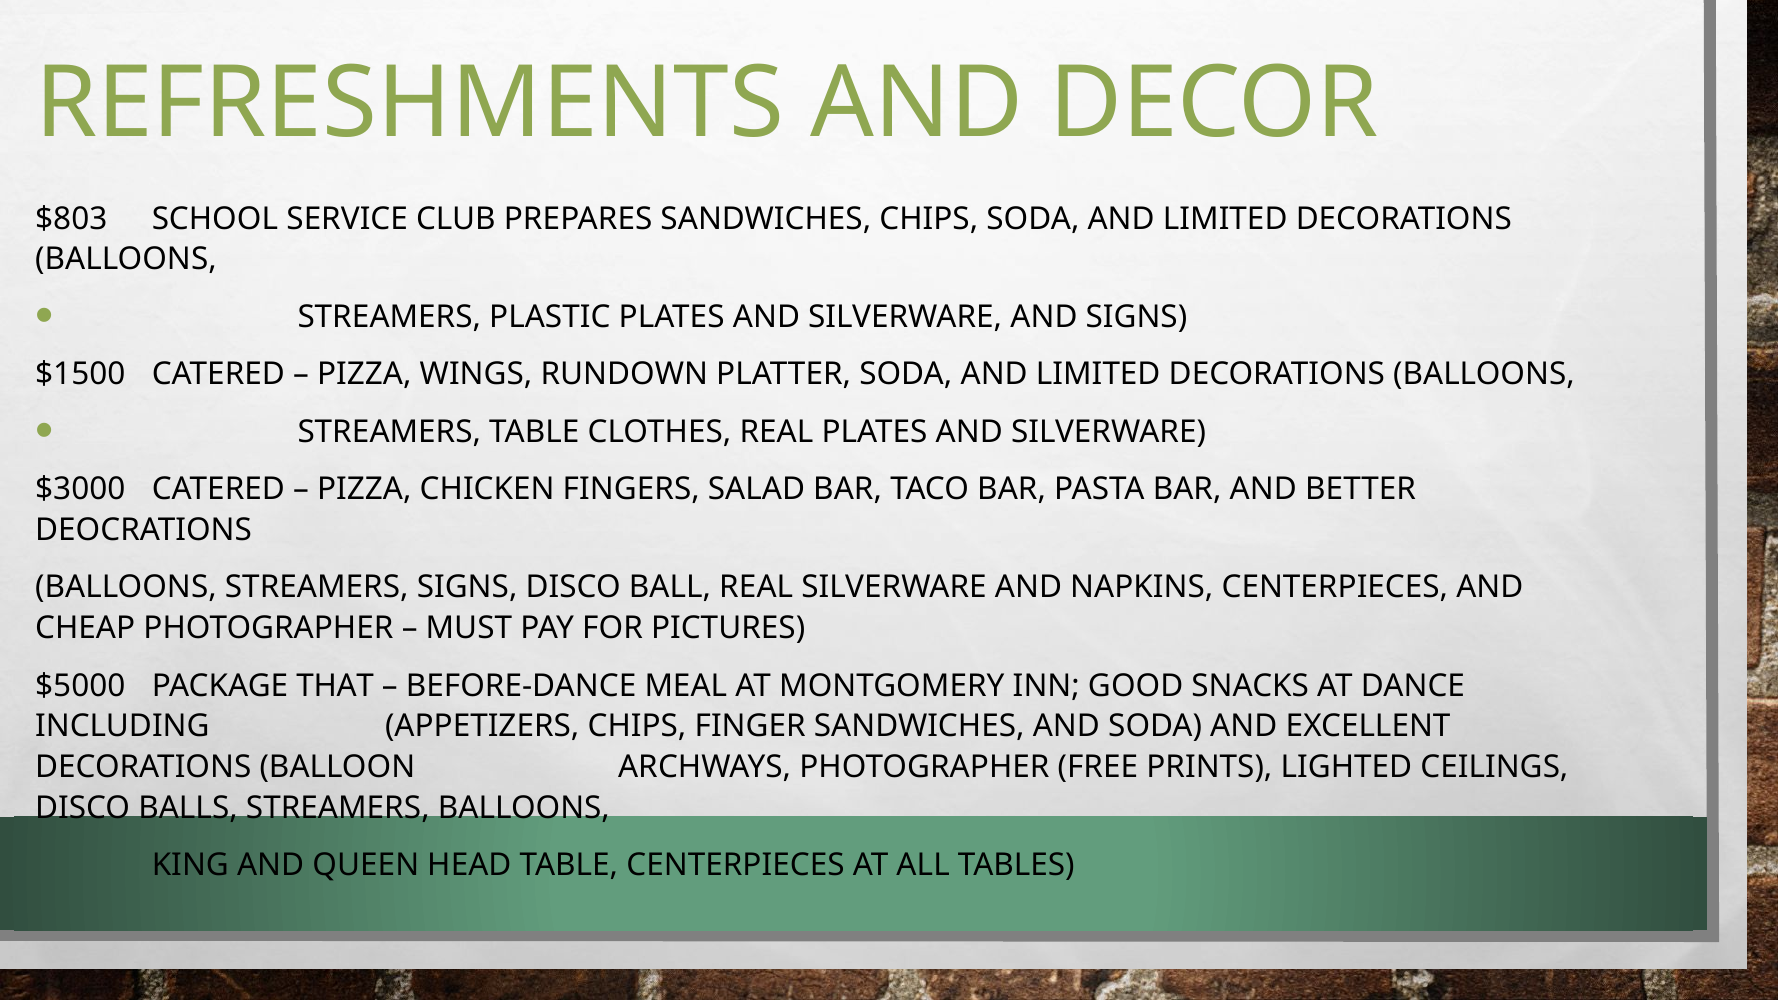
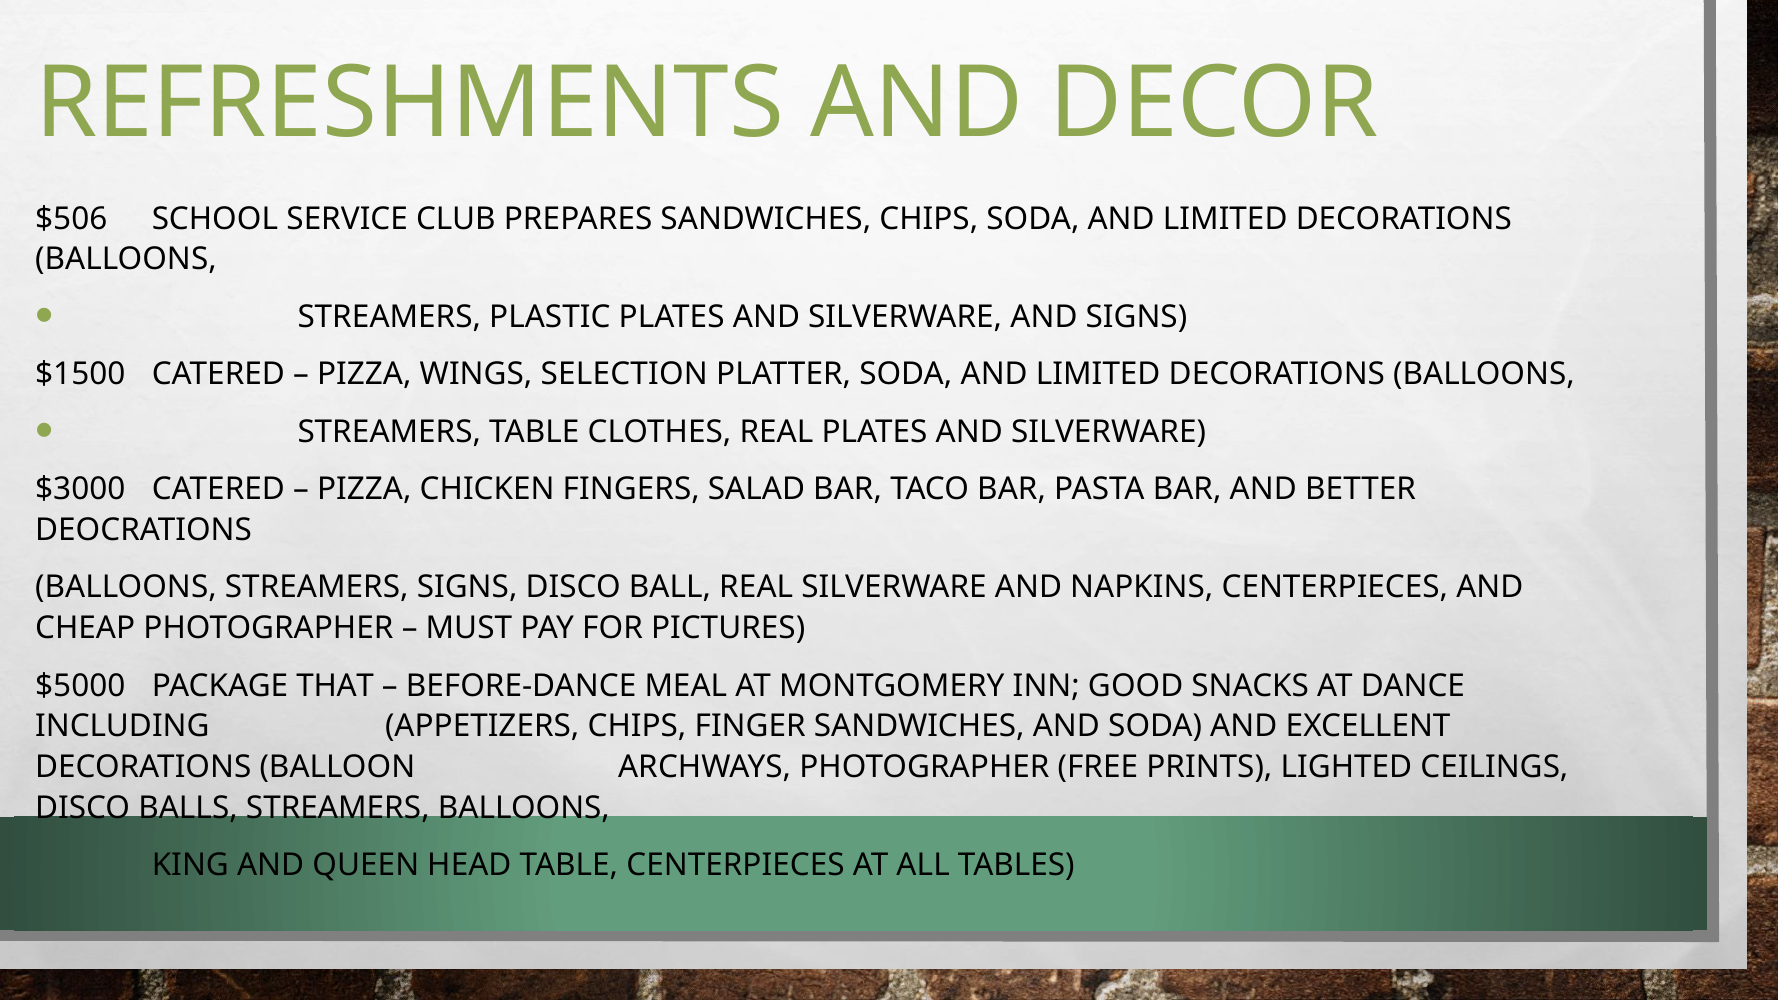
$803: $803 -> $506
RUNDOWN: RUNDOWN -> SELECTION
